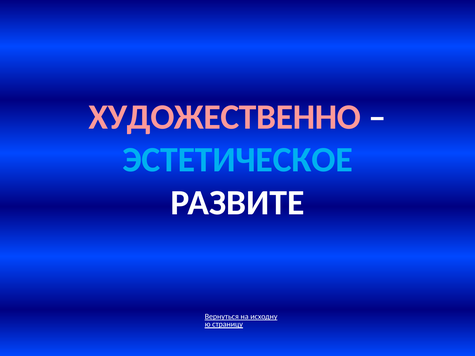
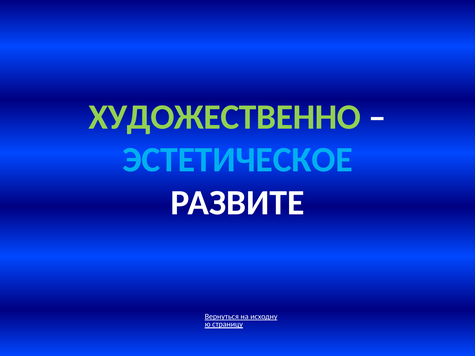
ХУДОЖЕСТВЕННО colour: pink -> light green
